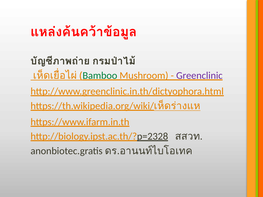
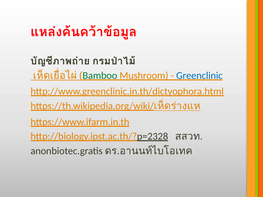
Greenclinic colour: purple -> blue
